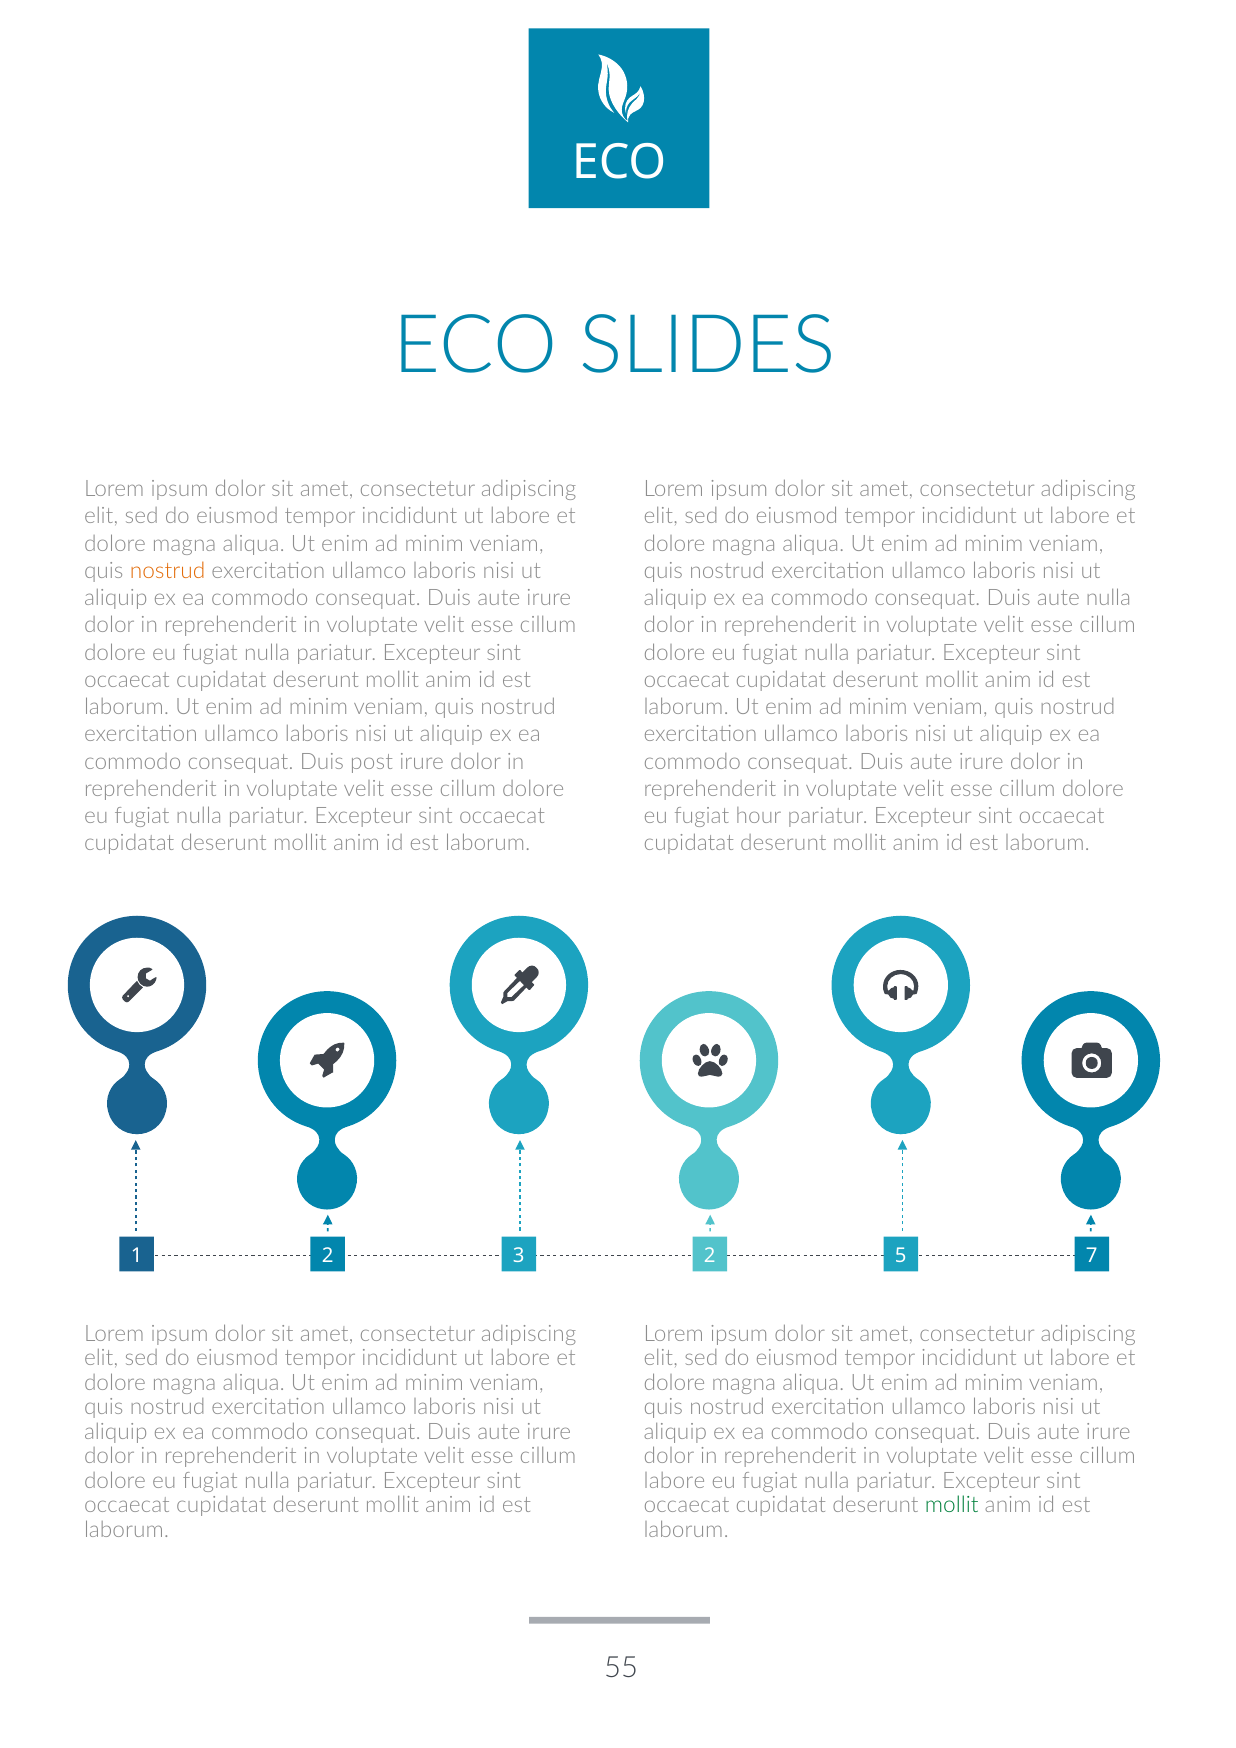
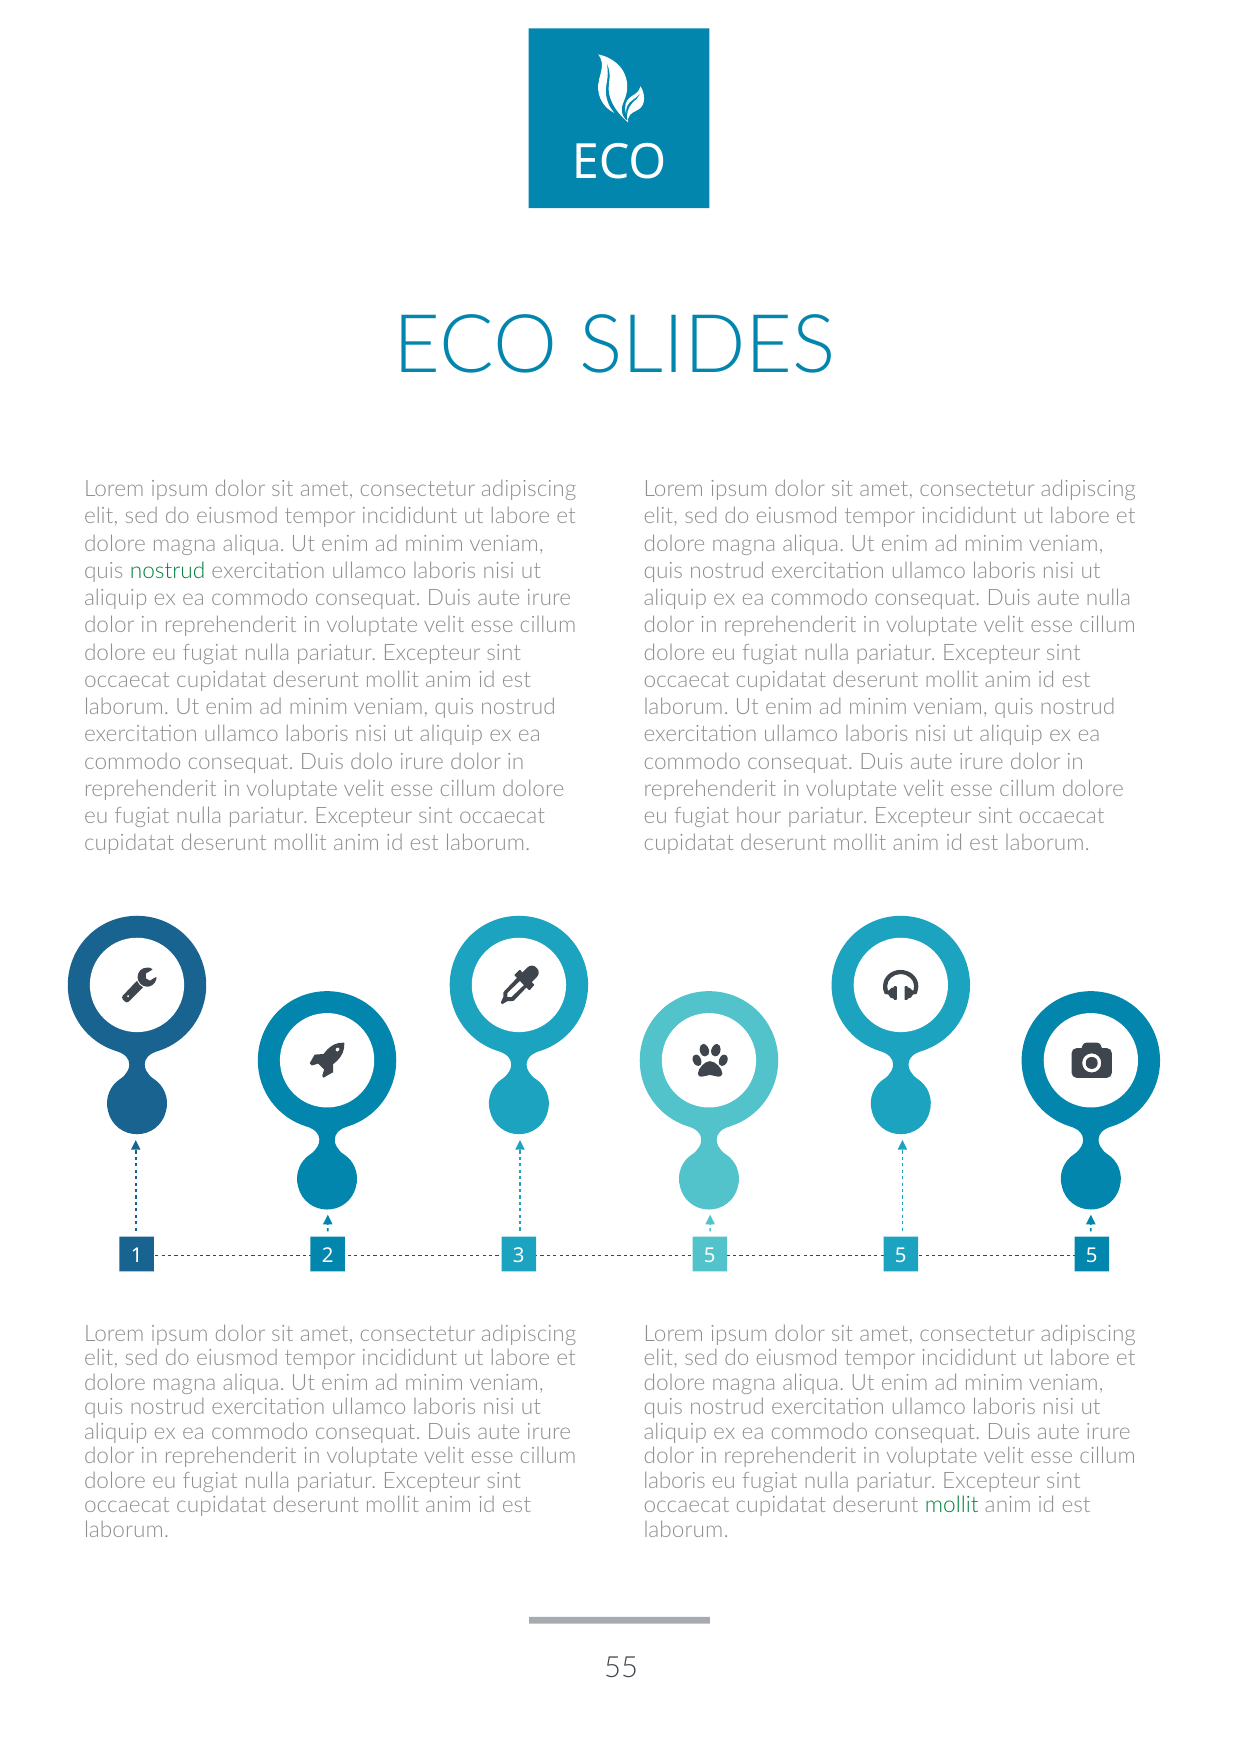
nostrud at (168, 571) colour: orange -> green
post: post -> dolo
3 2: 2 -> 5
7 at (1092, 1255): 7 -> 5
labore at (674, 1480): labore -> laboris
